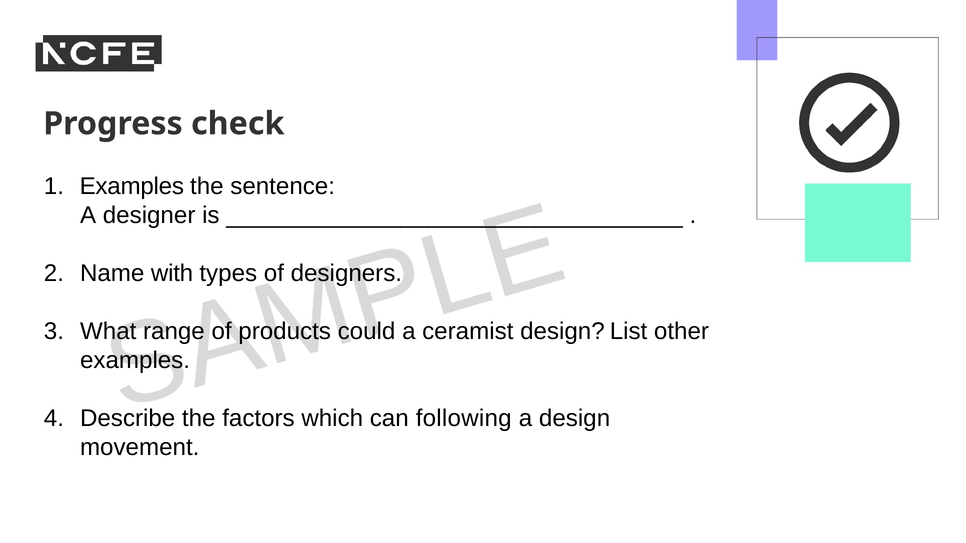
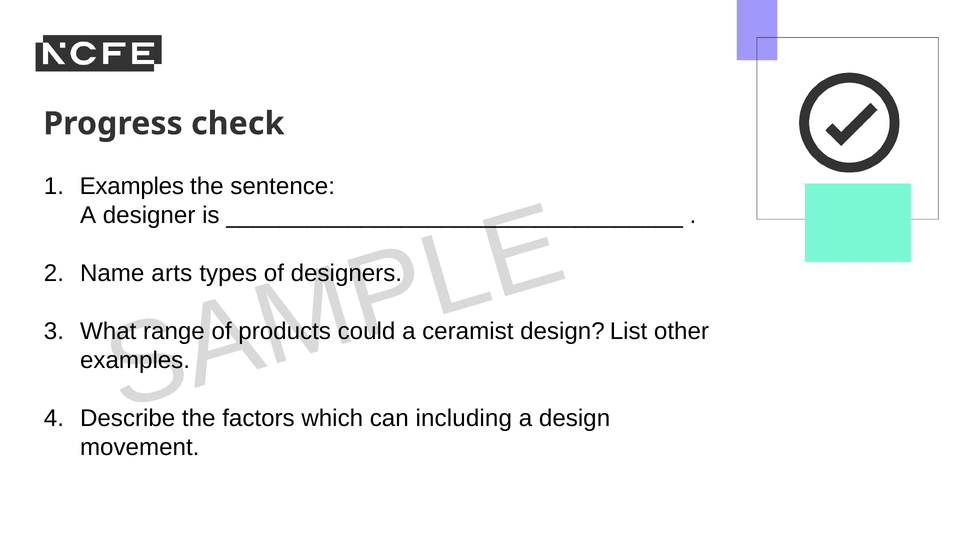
with: with -> arts
following: following -> including
